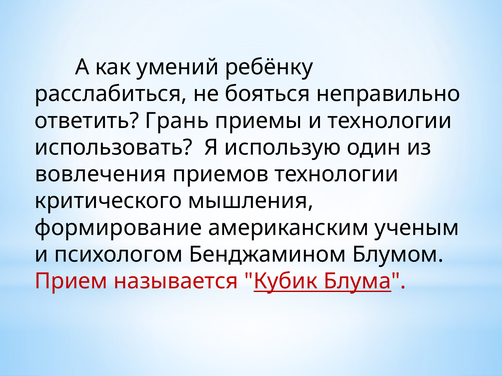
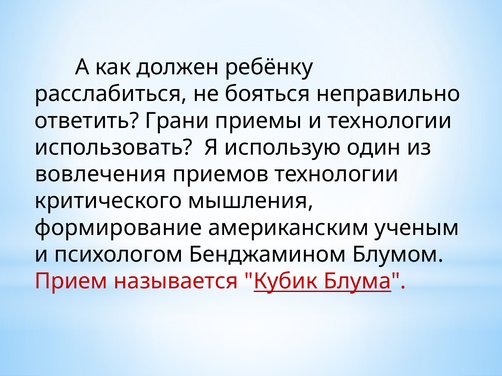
умений: умений -> должен
Грань: Грань -> Грани
